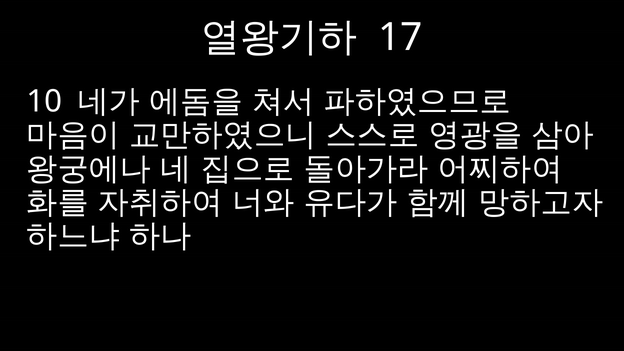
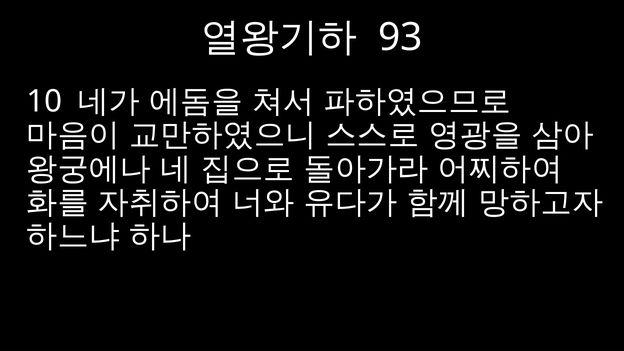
17: 17 -> 93
